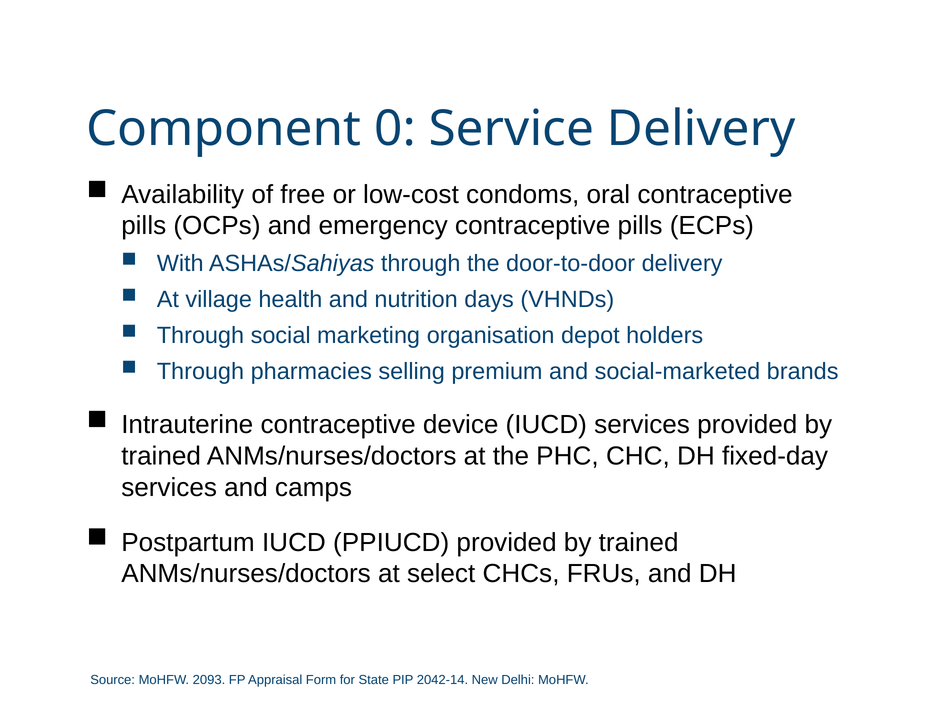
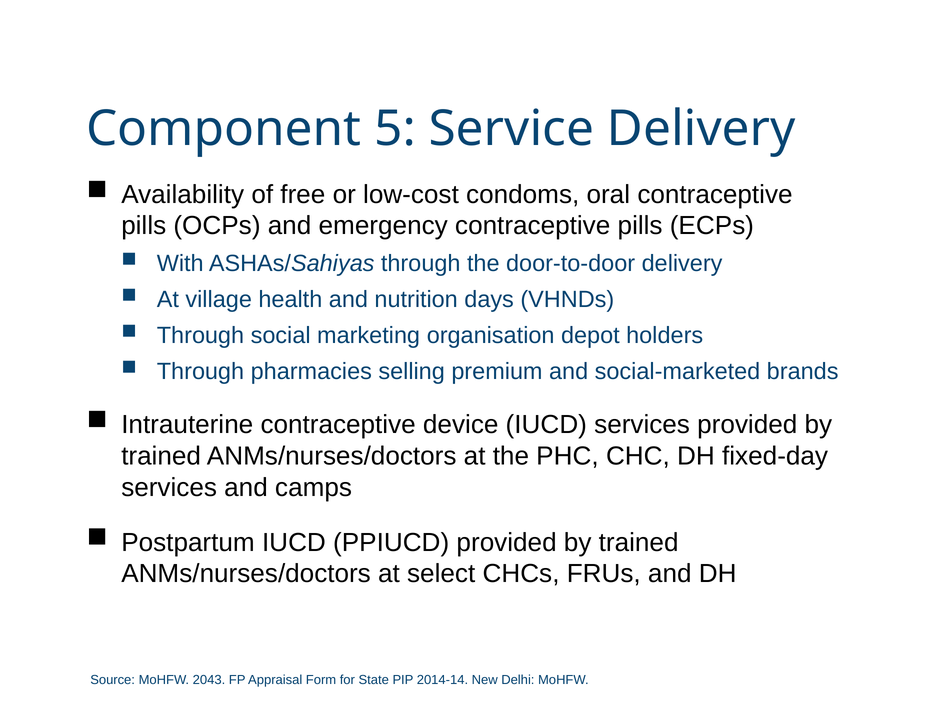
0: 0 -> 5
2093: 2093 -> 2043
2042-14: 2042-14 -> 2014-14
